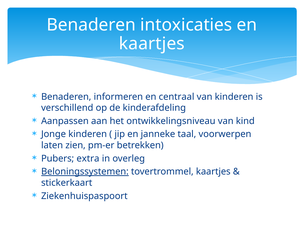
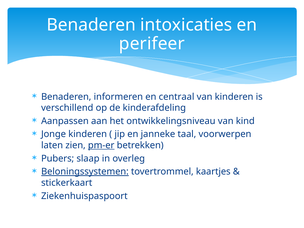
kaartjes at (152, 44): kaartjes -> perifeer
pm-er underline: none -> present
extra: extra -> slaap
